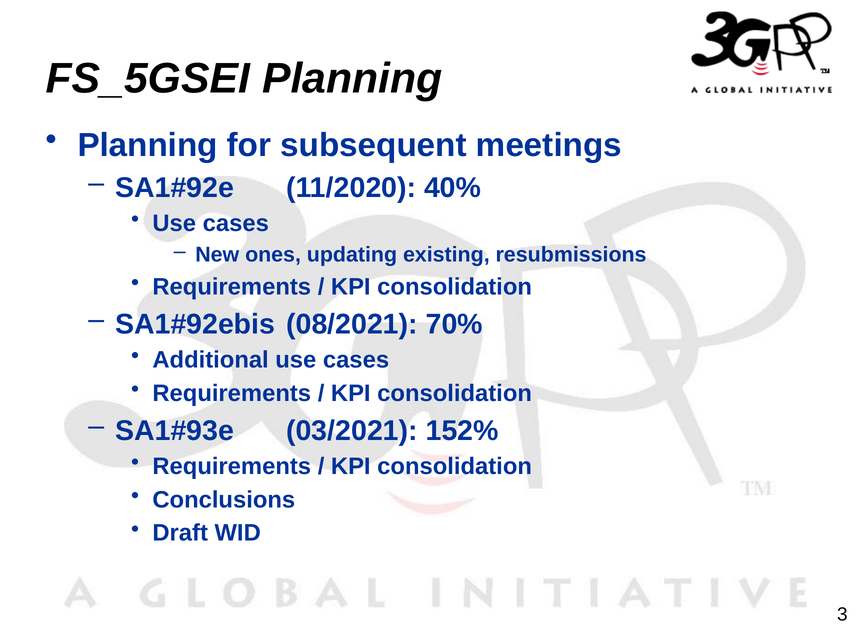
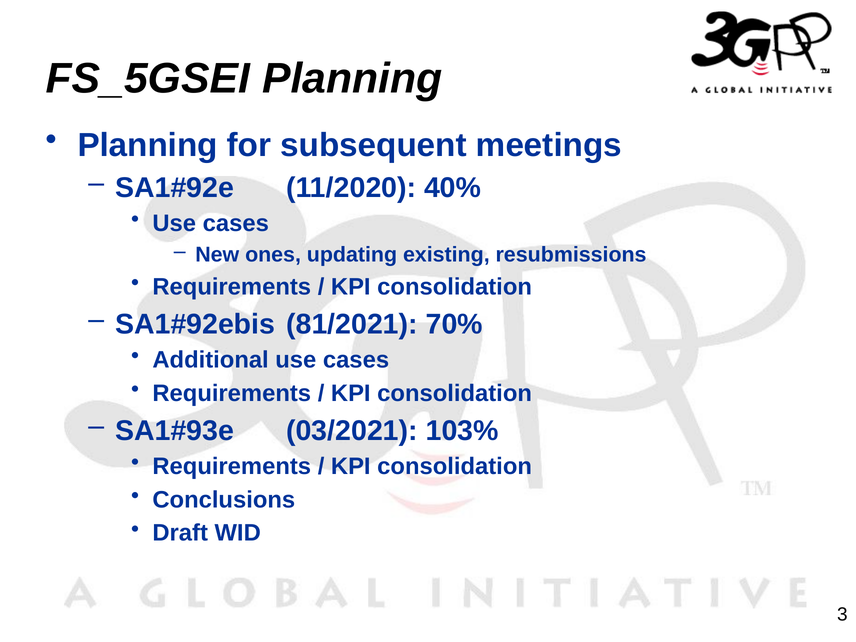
08/2021: 08/2021 -> 81/2021
152%: 152% -> 103%
